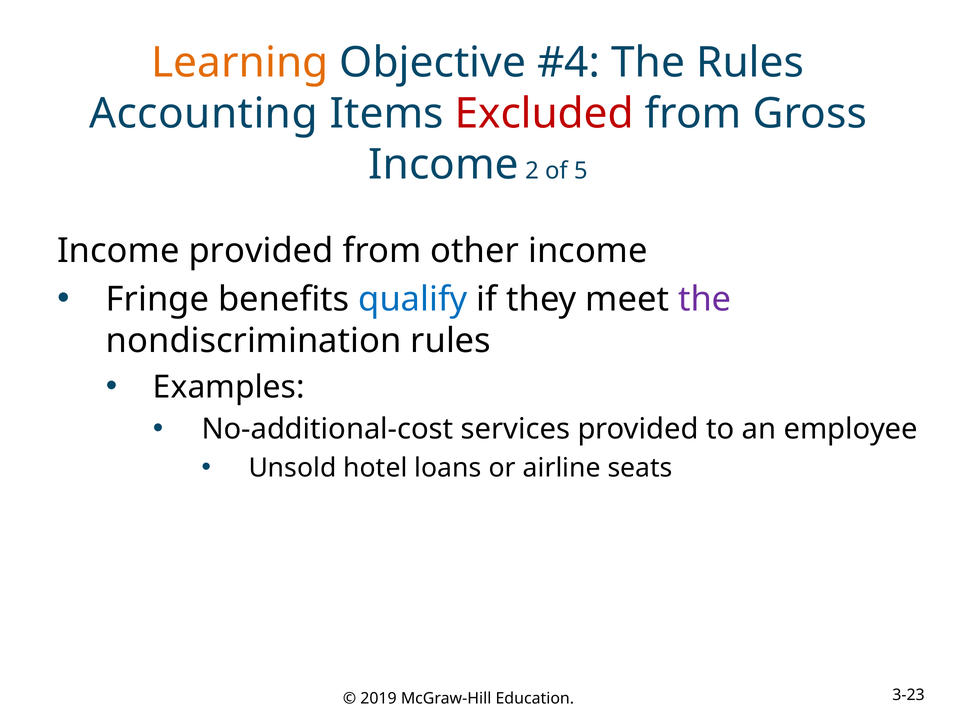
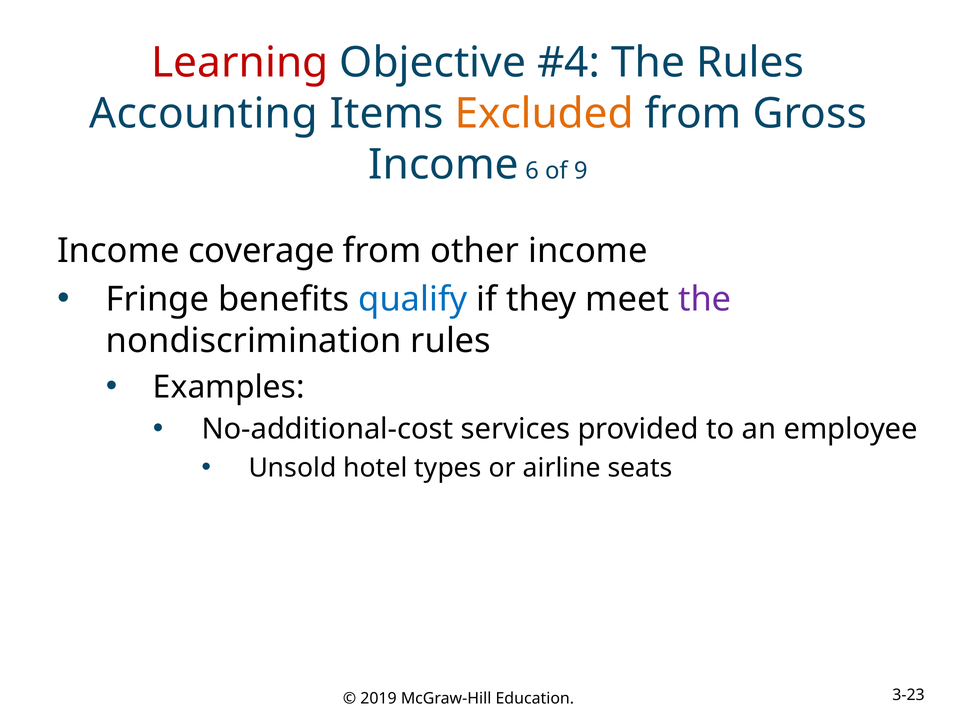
Learning colour: orange -> red
Excluded colour: red -> orange
2: 2 -> 6
5: 5 -> 9
Income provided: provided -> coverage
loans: loans -> types
